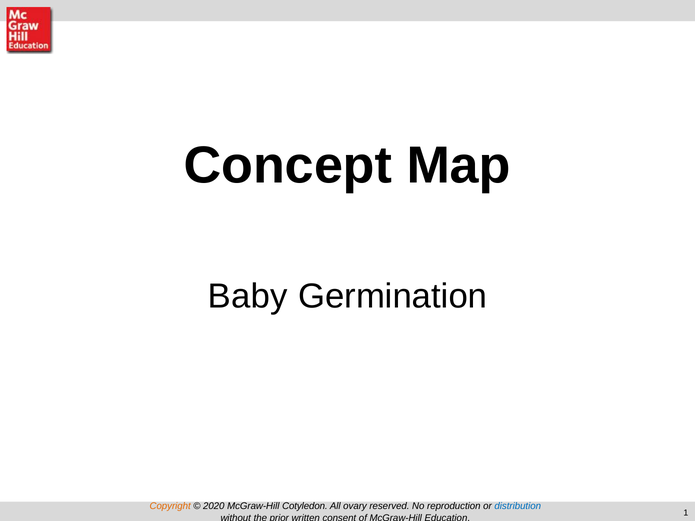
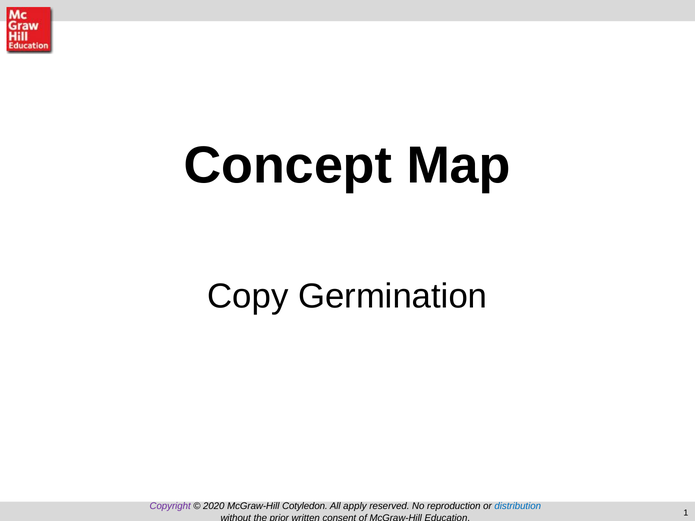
Baby: Baby -> Copy
Copyright colour: orange -> purple
ovary: ovary -> apply
